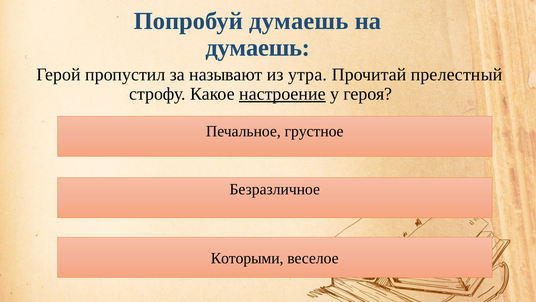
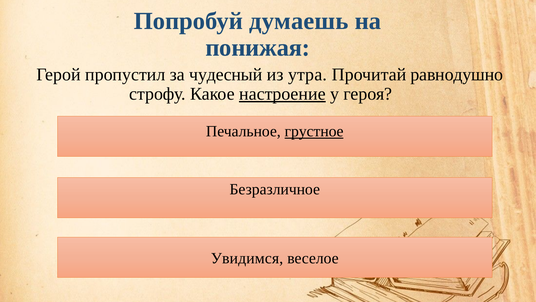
думаешь at (258, 48): думаешь -> понижая
называют: называют -> чудесный
прелестный: прелестный -> равнодушно
грустное underline: none -> present
Которыми: Которыми -> Увидимся
